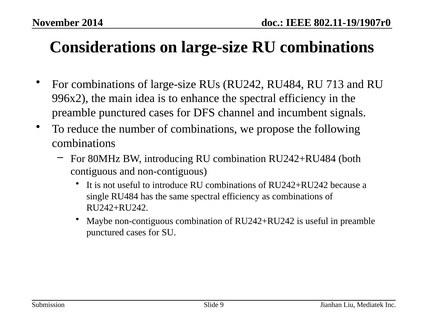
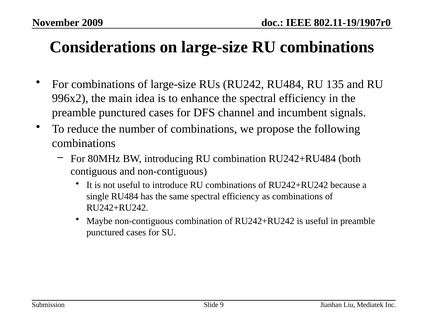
2014: 2014 -> 2009
713: 713 -> 135
